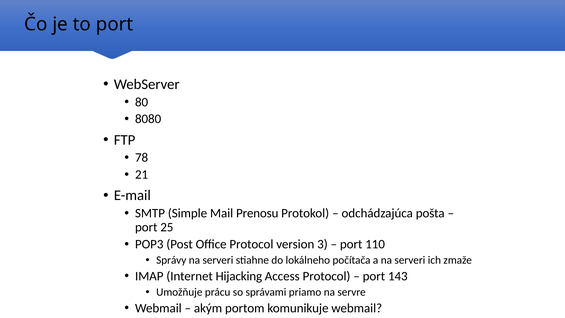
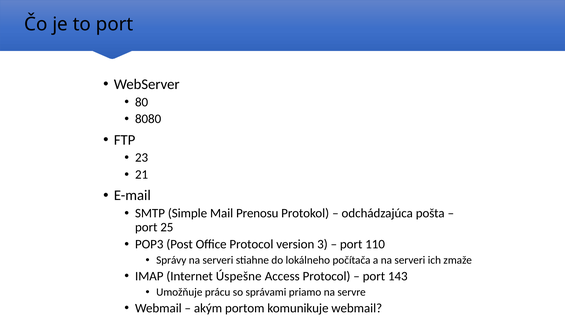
78: 78 -> 23
Hijacking: Hijacking -> Úspešne
